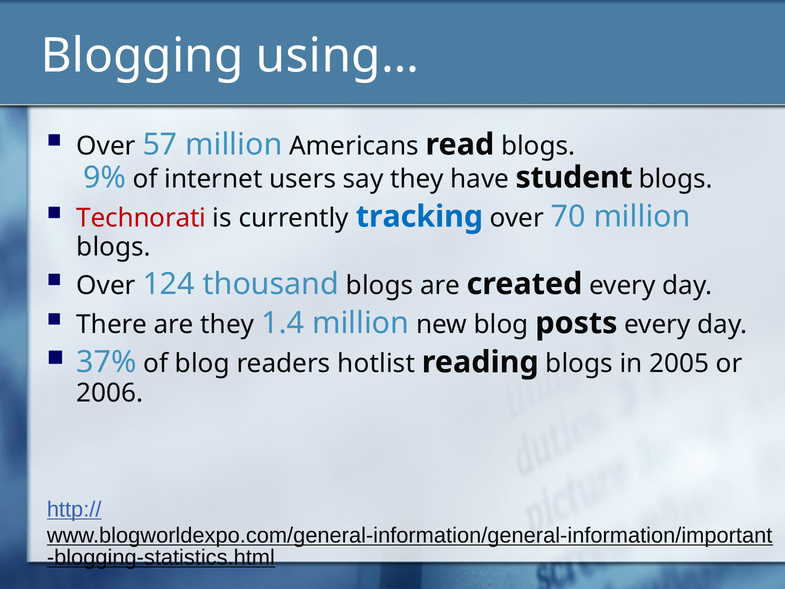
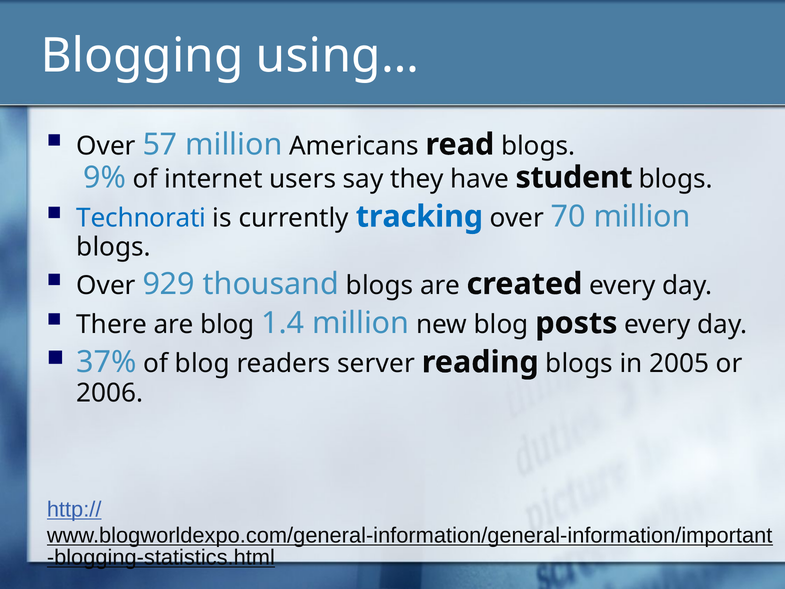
Technorati colour: red -> blue
124: 124 -> 929
are they: they -> blog
hotlist: hotlist -> server
